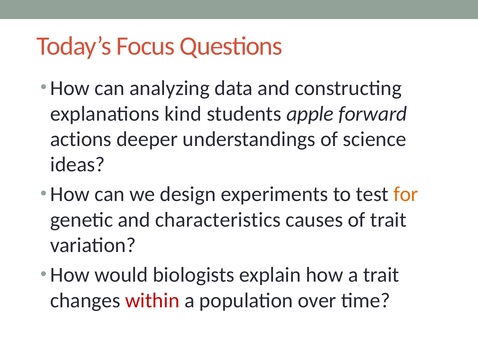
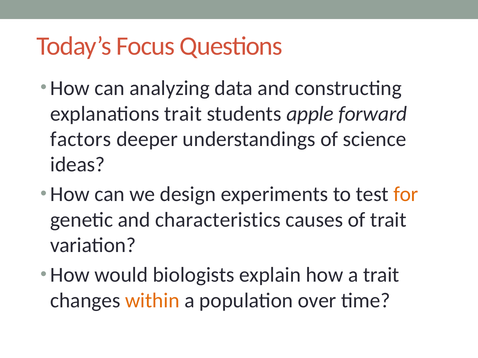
explanations kind: kind -> trait
actions: actions -> factors
within colour: red -> orange
